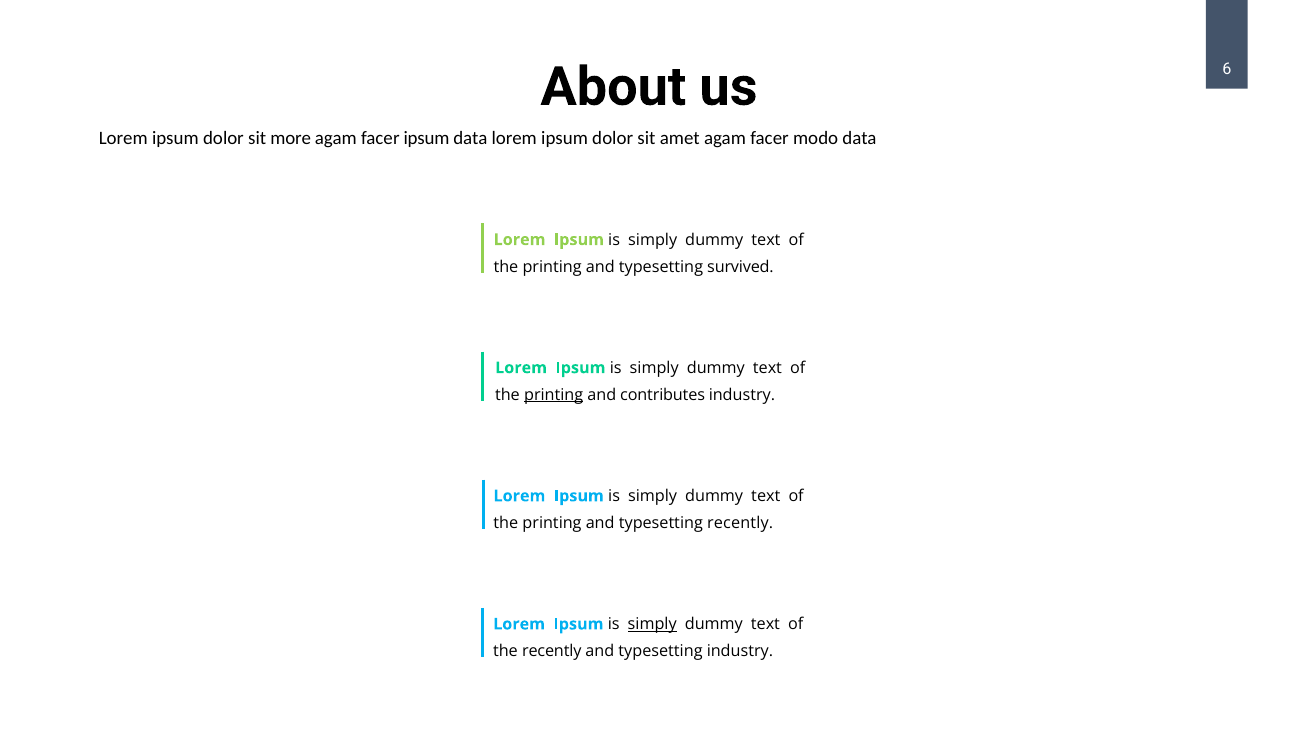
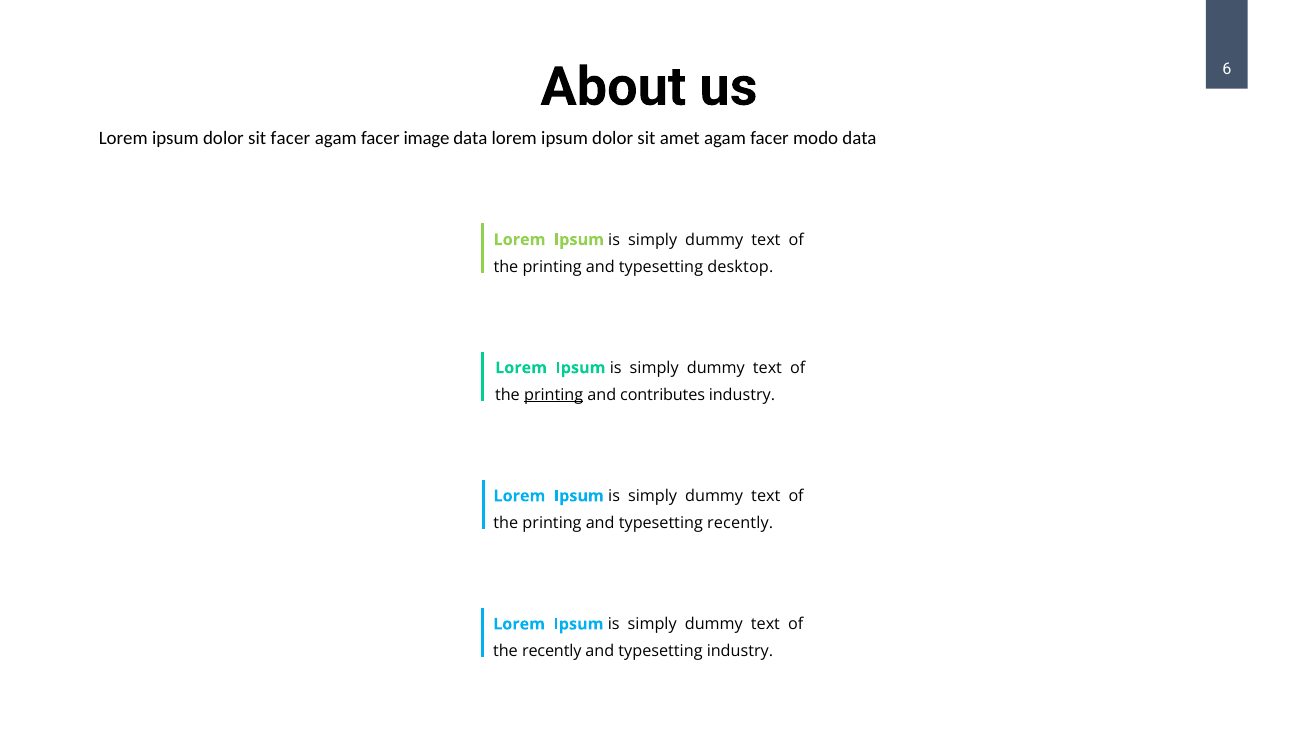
sit more: more -> facer
facer ipsum: ipsum -> image
survived: survived -> desktop
simply at (652, 624) underline: present -> none
